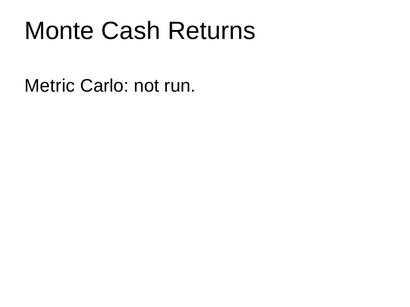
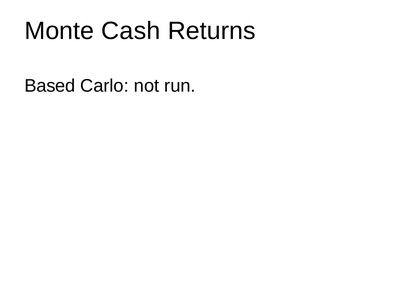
Metric: Metric -> Based
